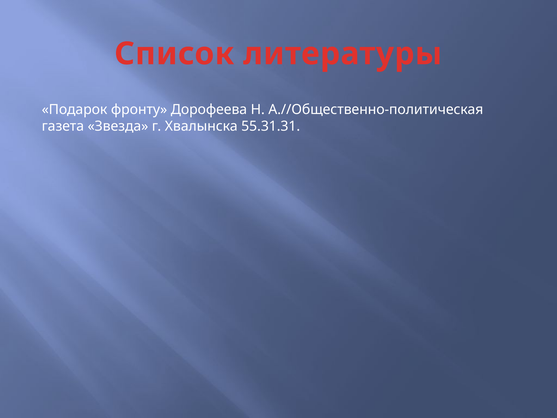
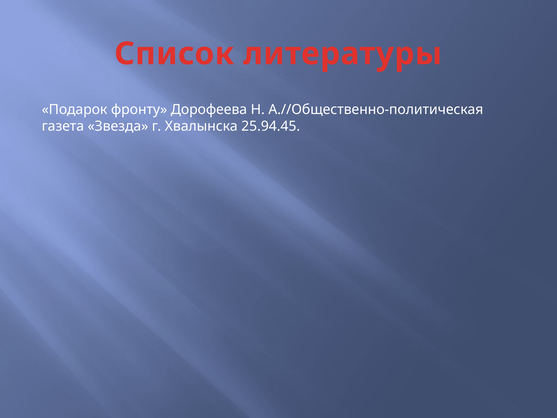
55.31.31: 55.31.31 -> 25.94.45
